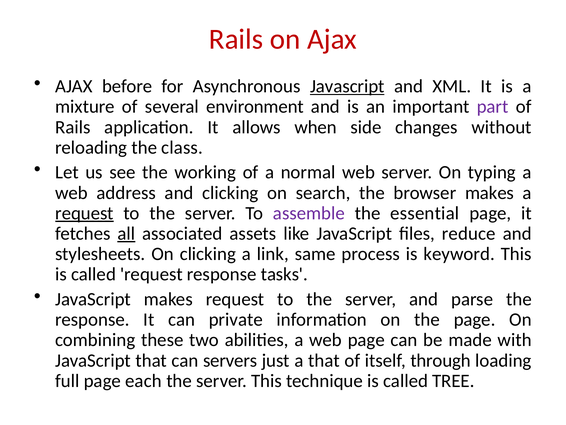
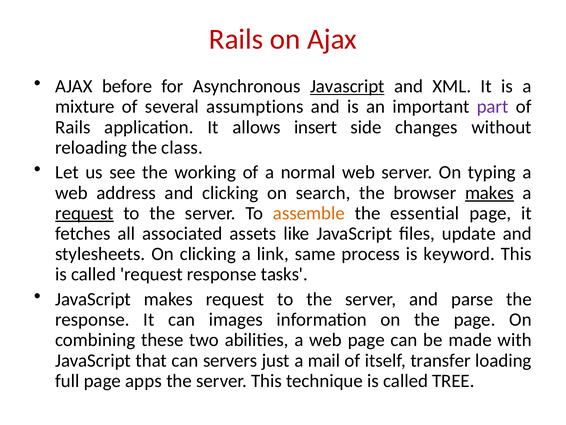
environment: environment -> assumptions
when: when -> insert
makes at (490, 193) underline: none -> present
assemble colour: purple -> orange
all underline: present -> none
reduce: reduce -> update
private: private -> images
a that: that -> mail
through: through -> transfer
each: each -> apps
